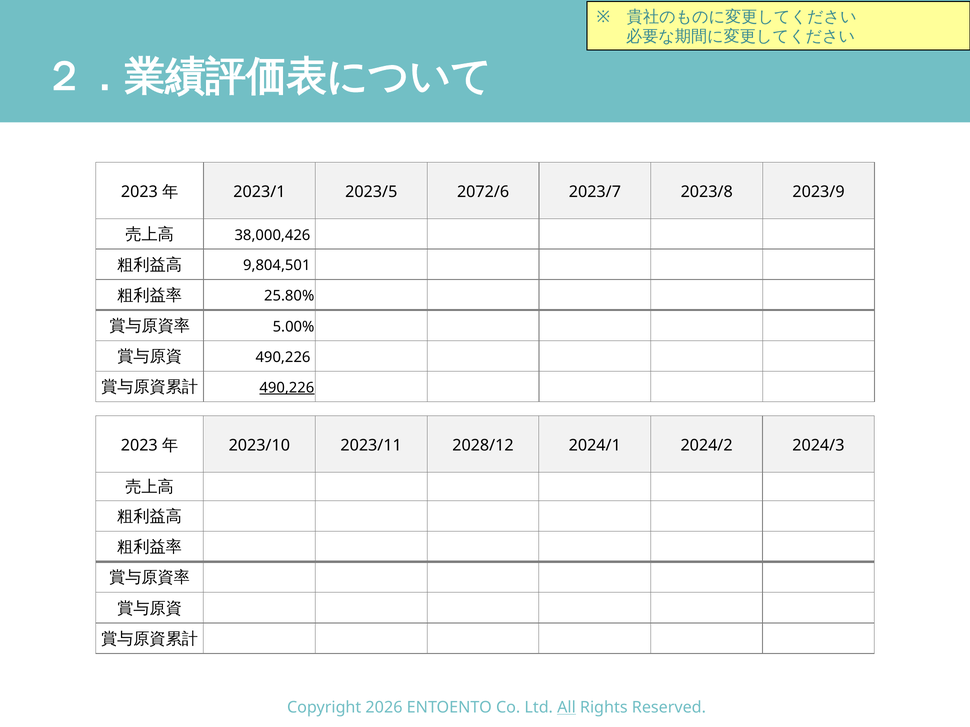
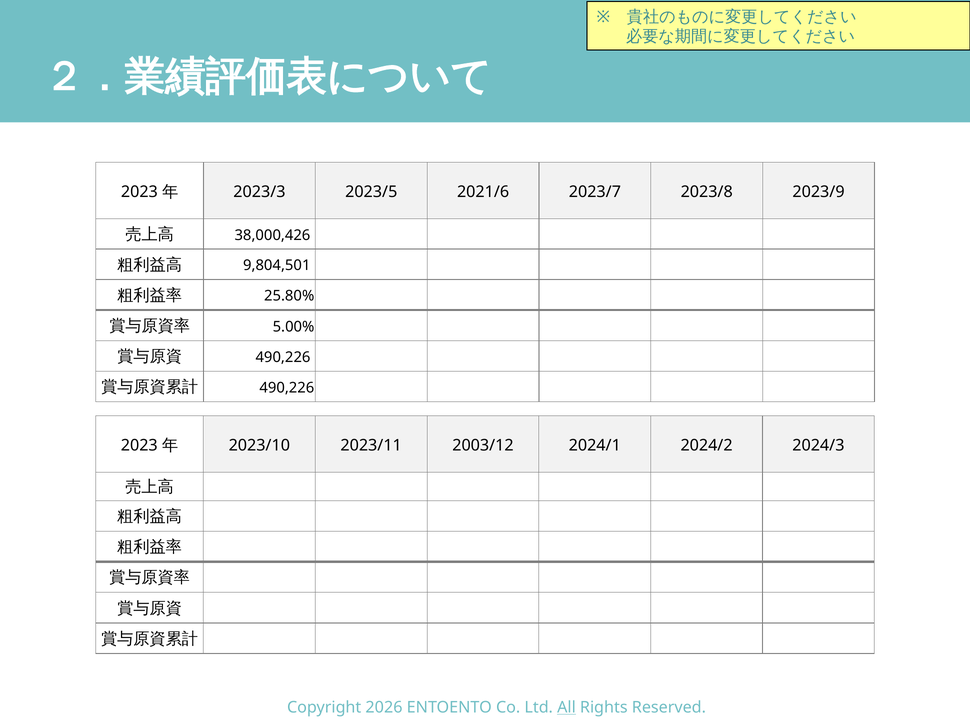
2023/1: 2023/1 -> 2023/3
2072/6: 2072/6 -> 2021/6
490,226 at (287, 388) underline: present -> none
2028/12: 2028/12 -> 2003/12
